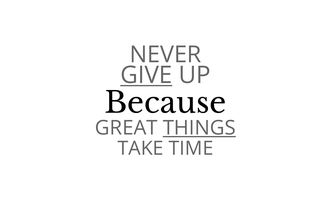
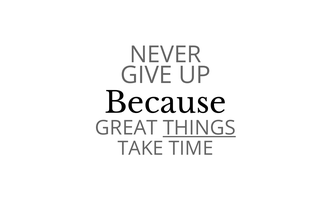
GIVE underline: present -> none
